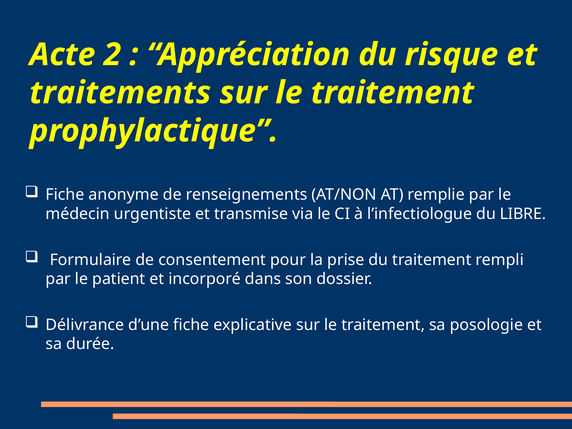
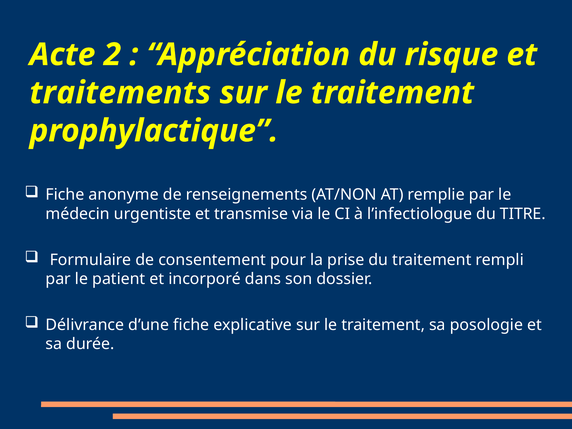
LIBRE: LIBRE -> TITRE
